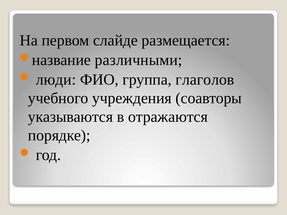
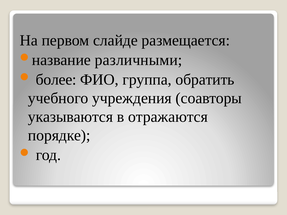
люди: люди -> более
глаголов: глаголов -> обратить
